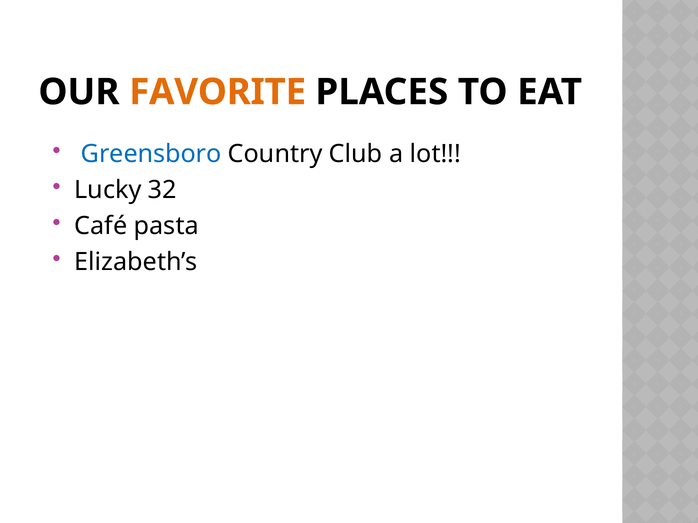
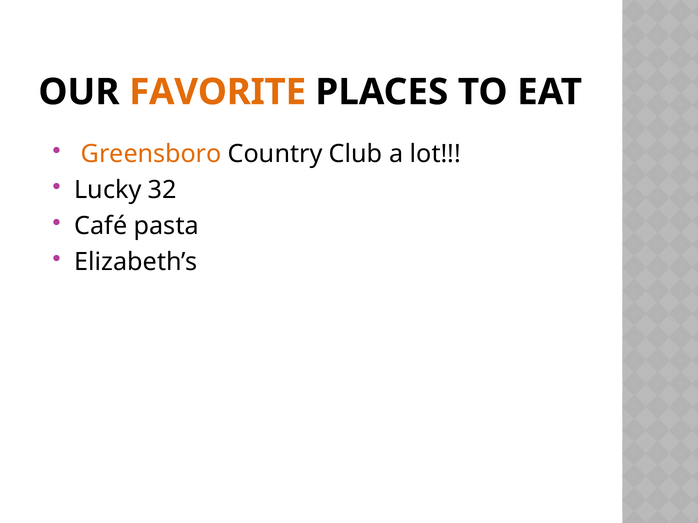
Greensboro colour: blue -> orange
